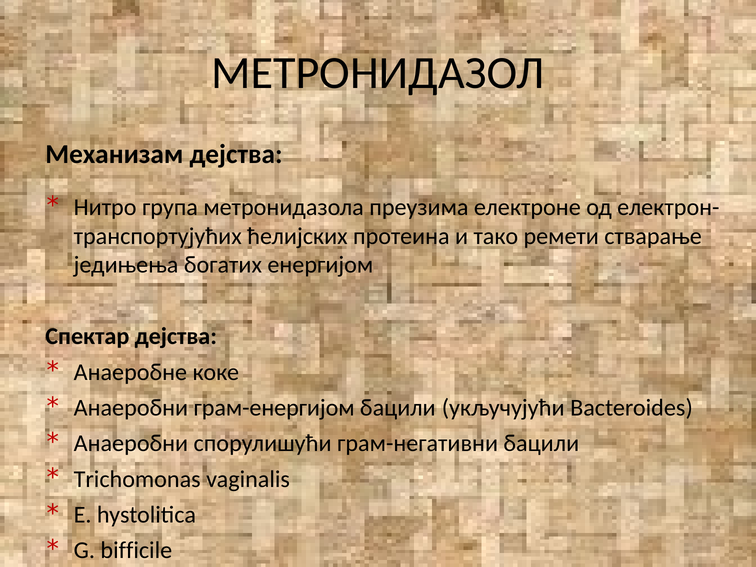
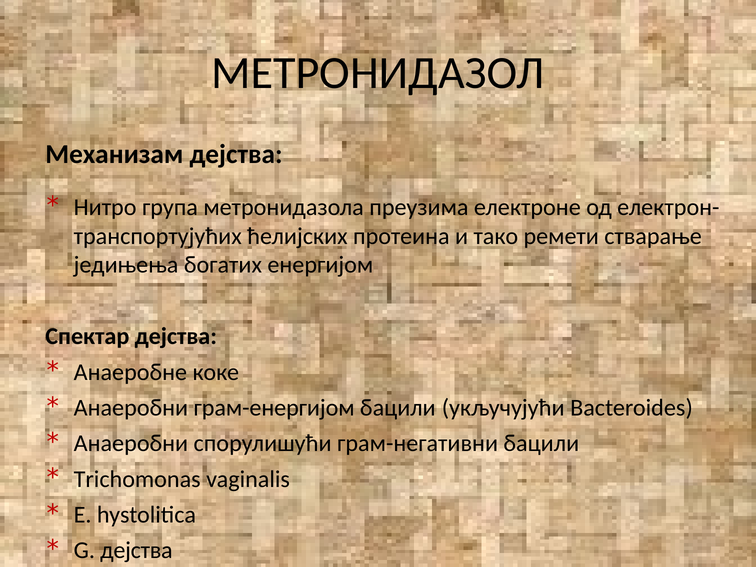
G bifficile: bifficile -> дејства
